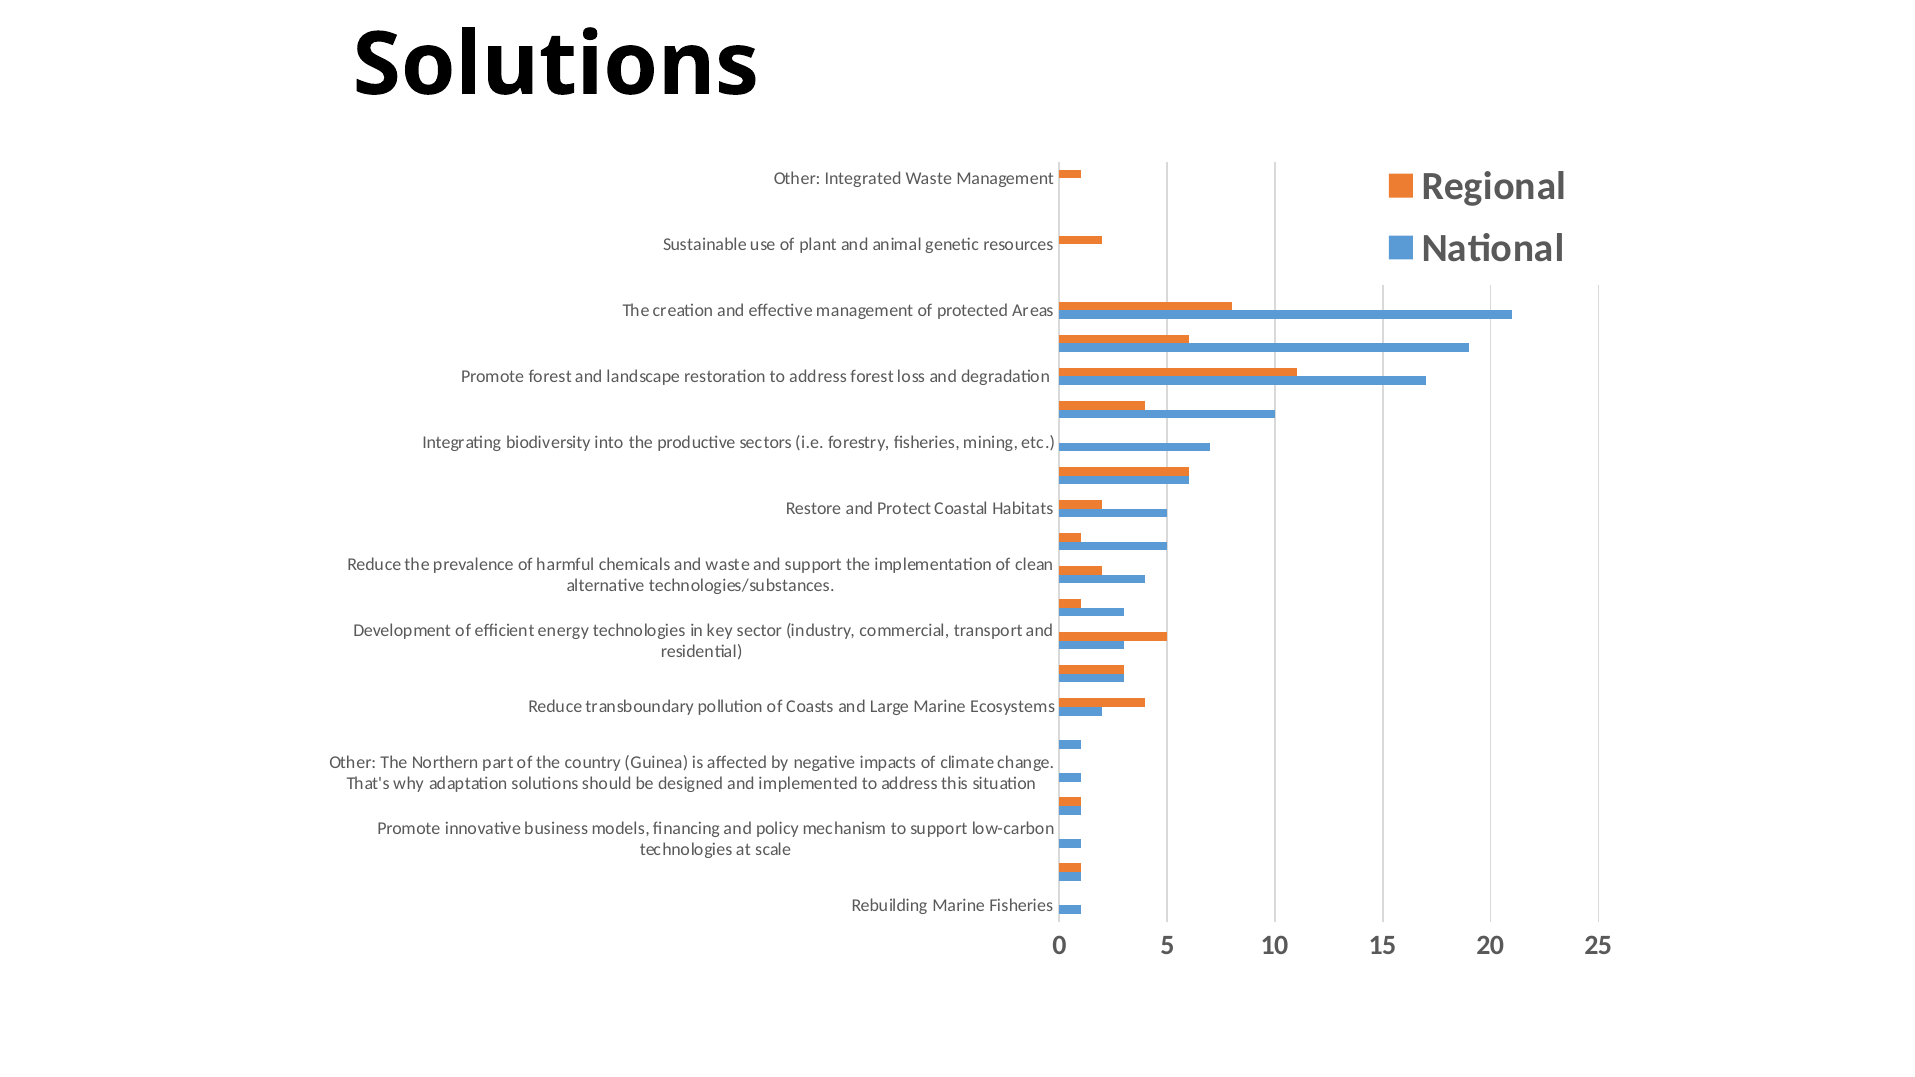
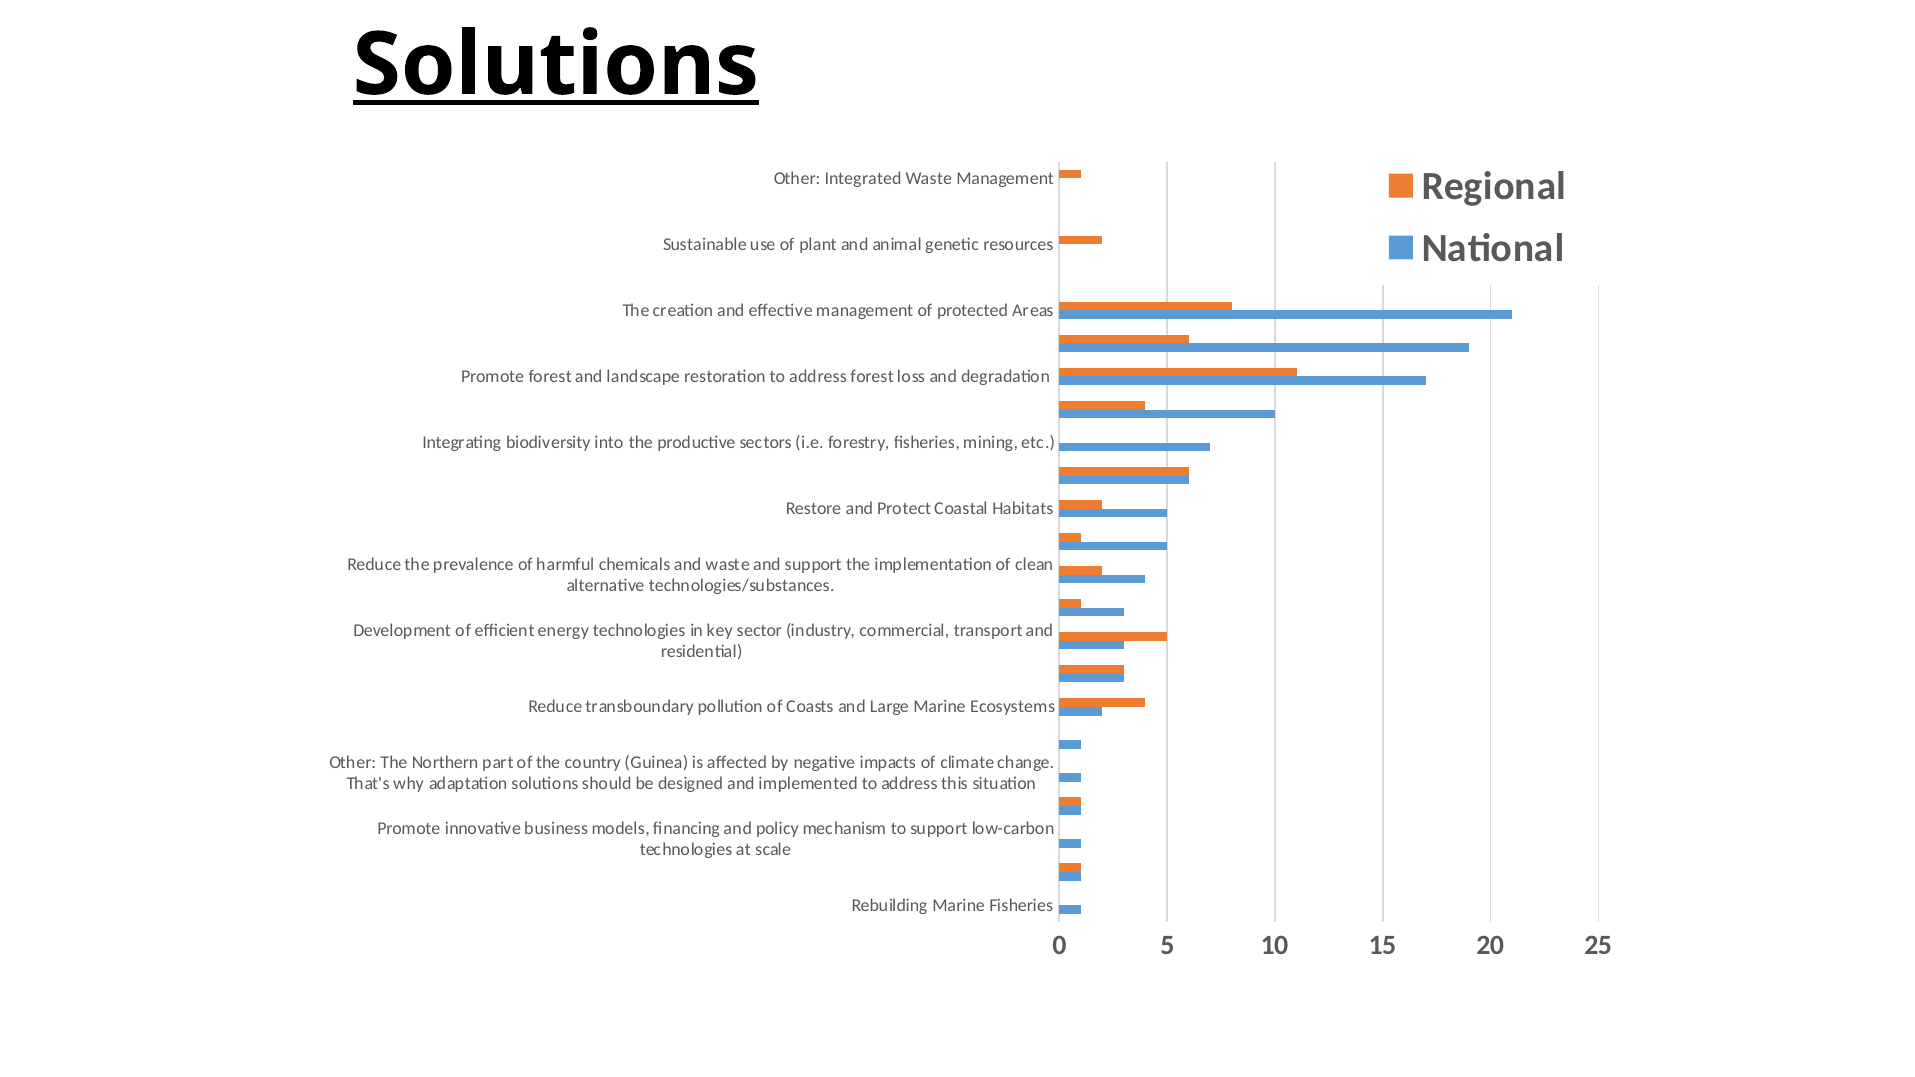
Solutions at (556, 65) underline: none -> present
